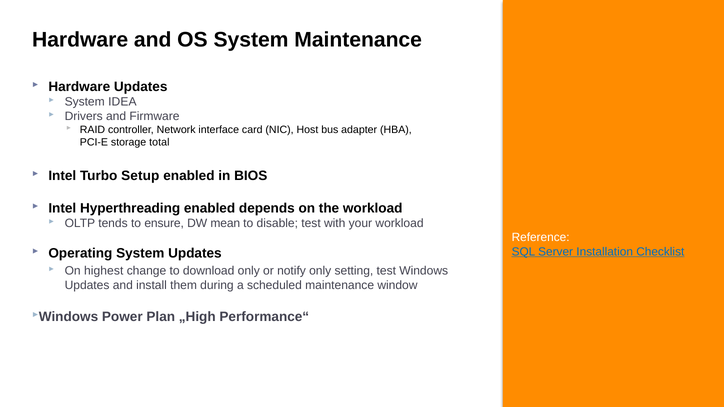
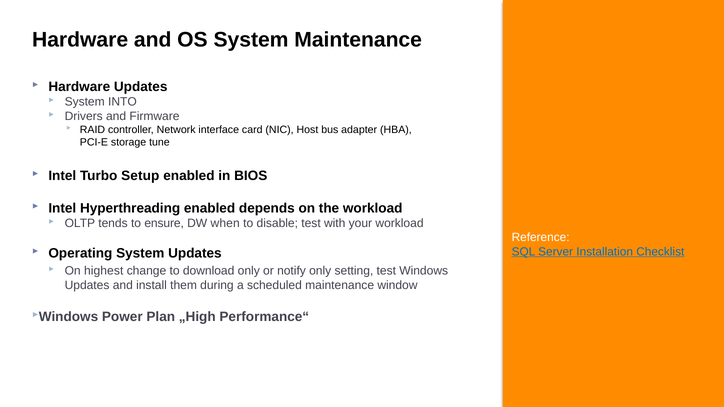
IDEA: IDEA -> INTO
total: total -> tune
mean: mean -> when
